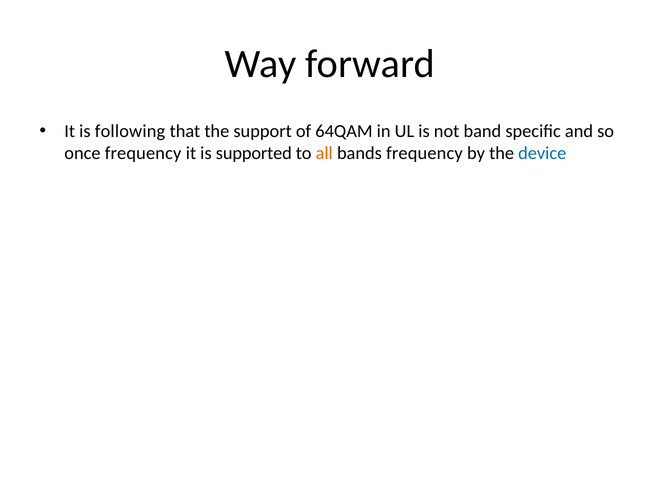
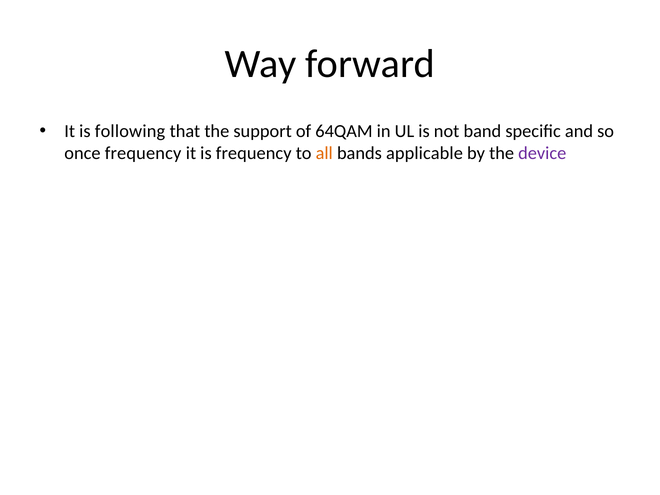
is supported: supported -> frequency
bands frequency: frequency -> applicable
device colour: blue -> purple
